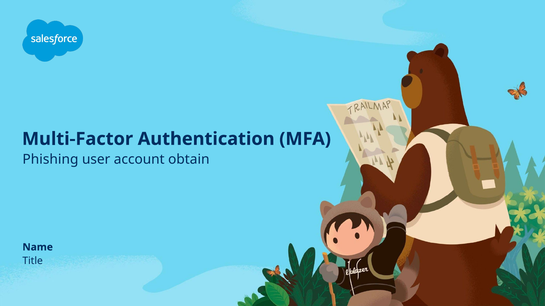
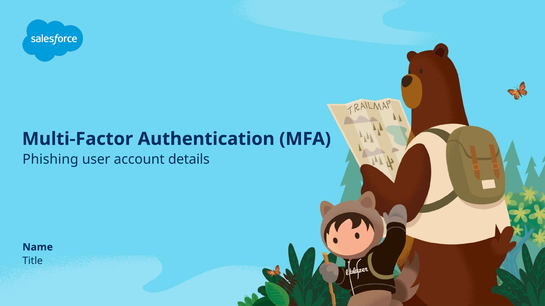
obtain: obtain -> details
